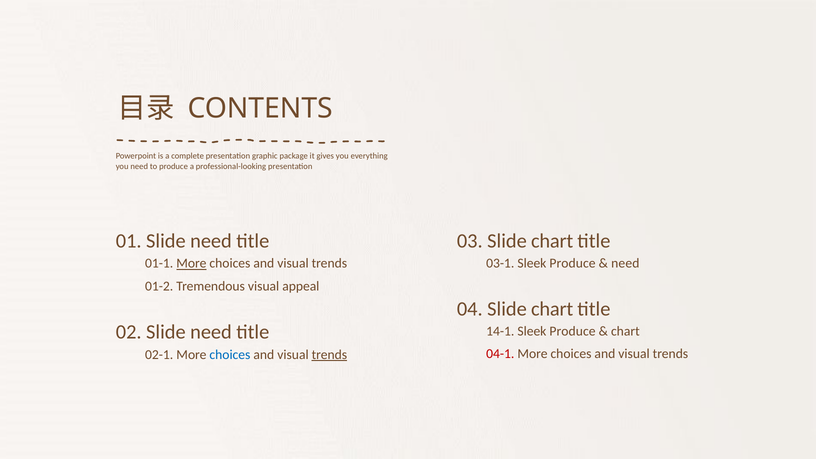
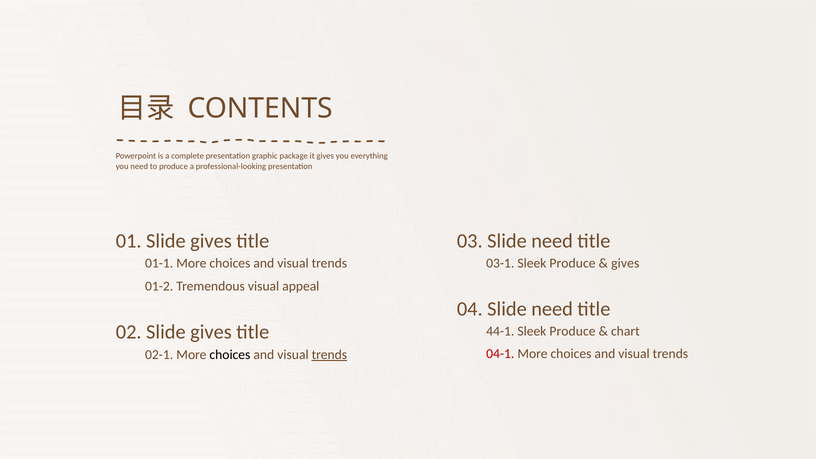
01 Slide need: need -> gives
03 Slide chart: chart -> need
More at (191, 264) underline: present -> none
need at (625, 264): need -> gives
04 Slide chart: chart -> need
02 Slide need: need -> gives
14-1: 14-1 -> 44-1
choices at (230, 355) colour: blue -> black
